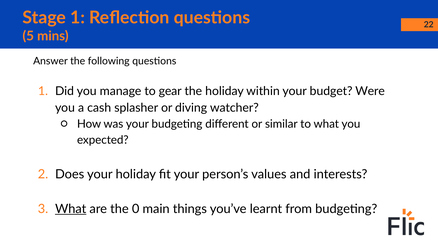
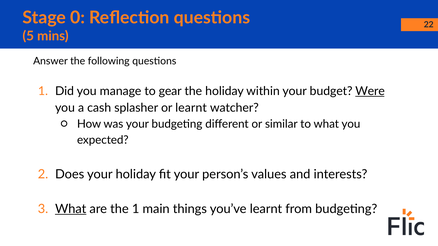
Stage 1: 1 -> 0
Were underline: none -> present
or diving: diving -> learnt
the 0: 0 -> 1
